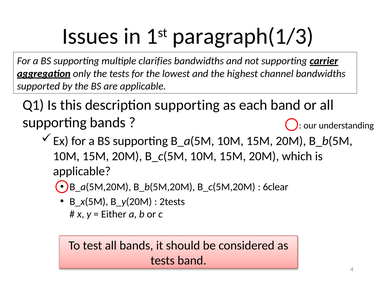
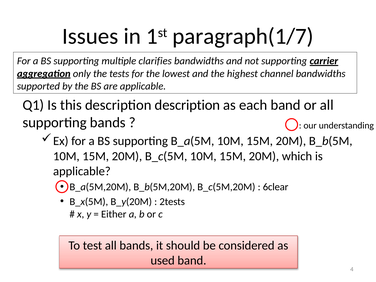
paragraph(1/3: paragraph(1/3 -> paragraph(1/7
description supporting: supporting -> description
tests at (163, 260): tests -> used
